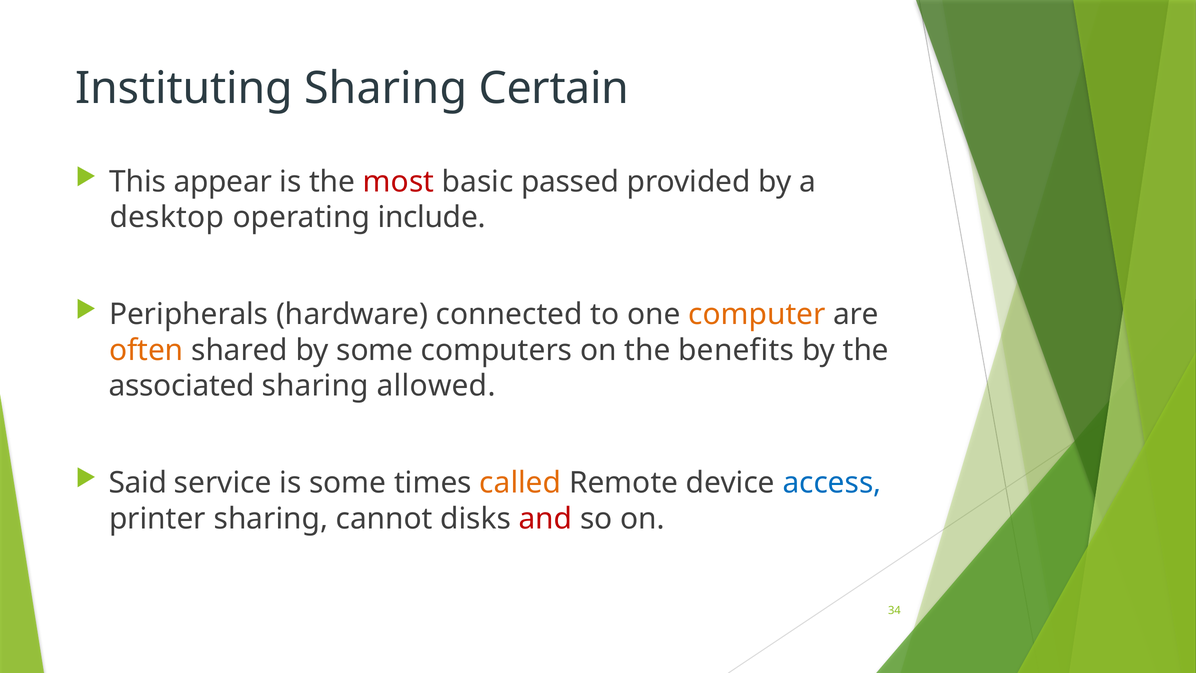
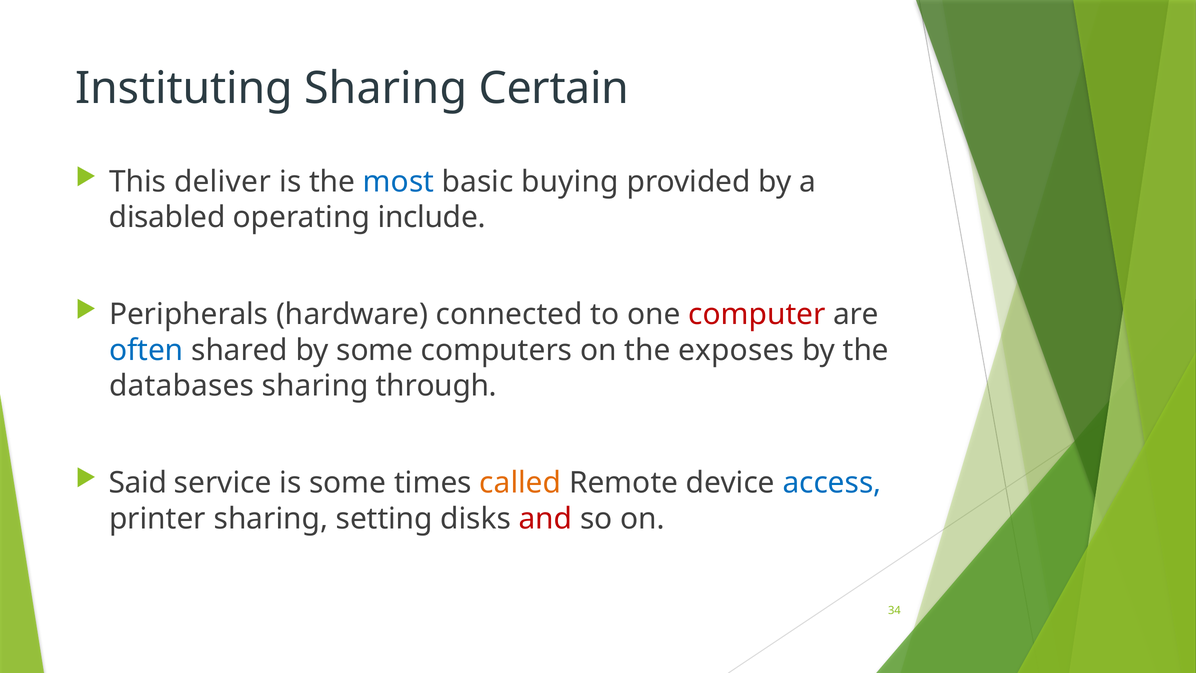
appear: appear -> deliver
most colour: red -> blue
passed: passed -> buying
desktop: desktop -> disabled
computer colour: orange -> red
often colour: orange -> blue
benefits: benefits -> exposes
associated: associated -> databases
allowed: allowed -> through
cannot: cannot -> setting
